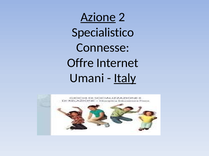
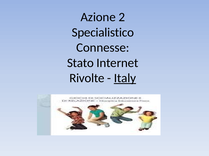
Azione underline: present -> none
Offre: Offre -> Stato
Umani: Umani -> Rivolte
